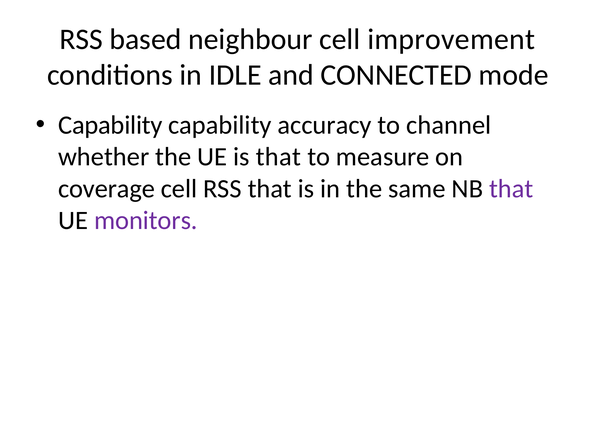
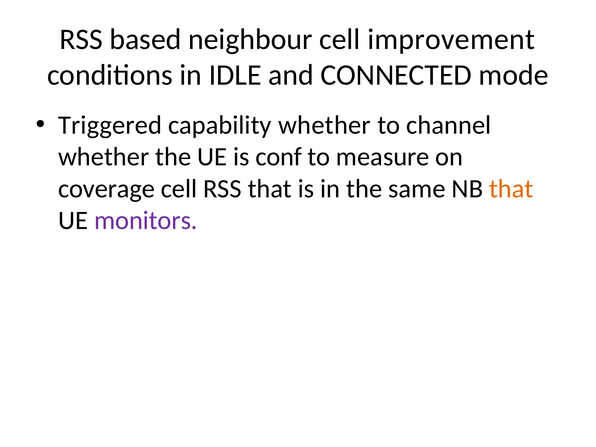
Capability at (110, 125): Capability -> Triggered
capability accuracy: accuracy -> whether
is that: that -> conf
that at (511, 189) colour: purple -> orange
